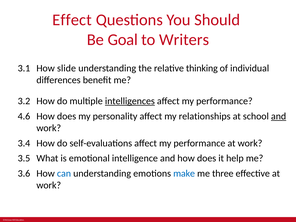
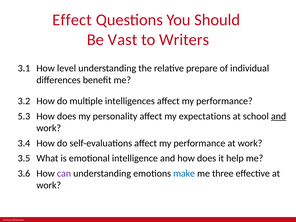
Goal: Goal -> Vast
slide: slide -> level
thinking: thinking -> prepare
intelligences underline: present -> none
4.6: 4.6 -> 5.3
relationships: relationships -> expectations
can colour: blue -> purple
